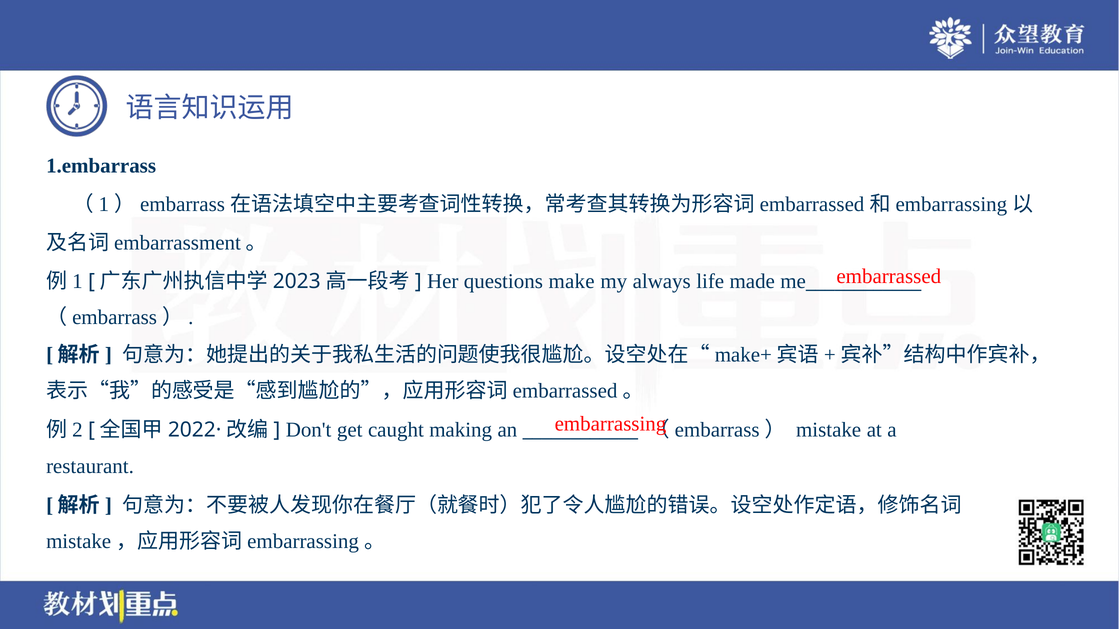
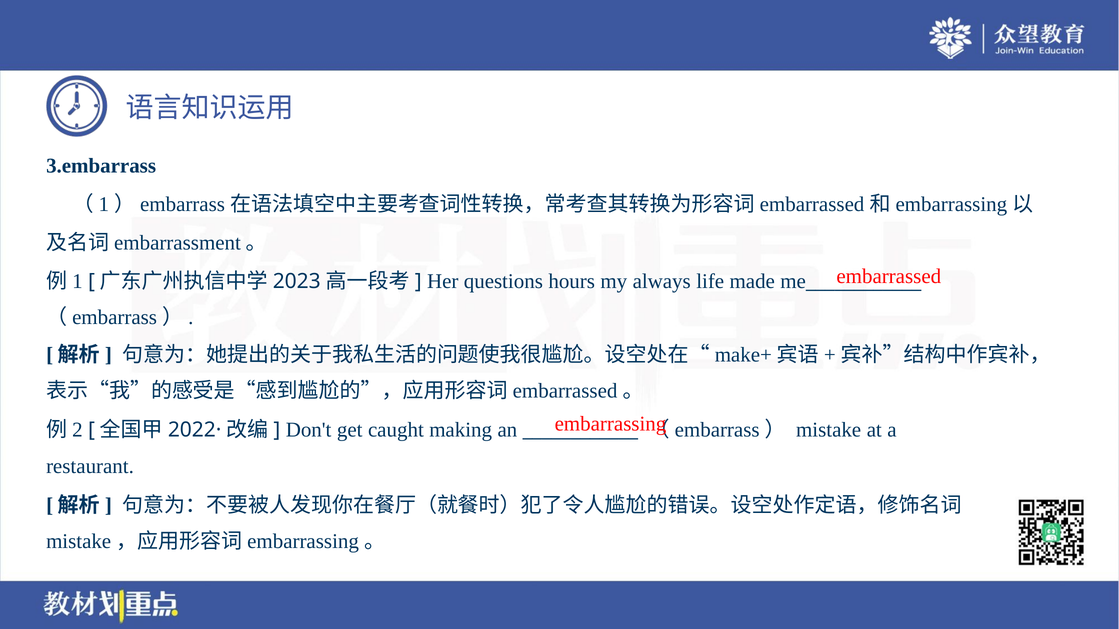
1.embarrass: 1.embarrass -> 3.embarrass
make: make -> hours
